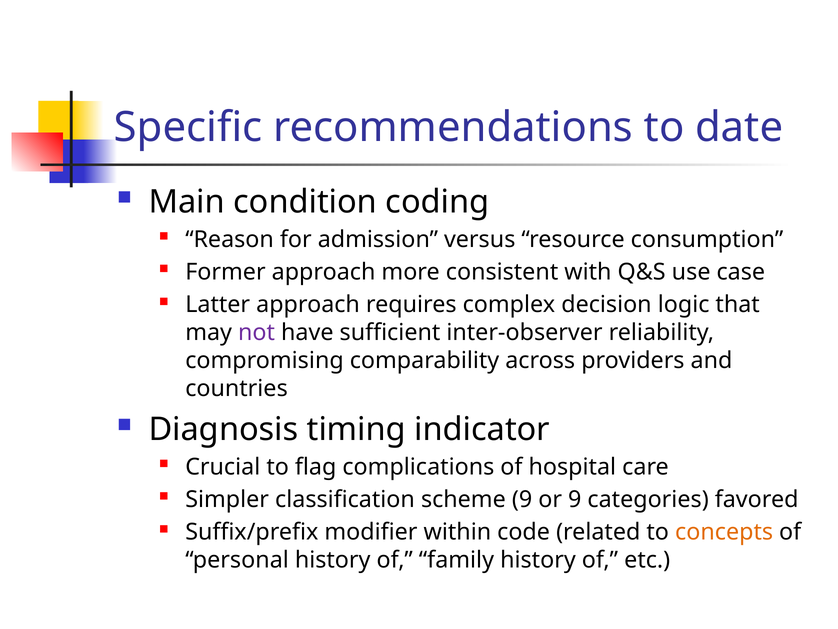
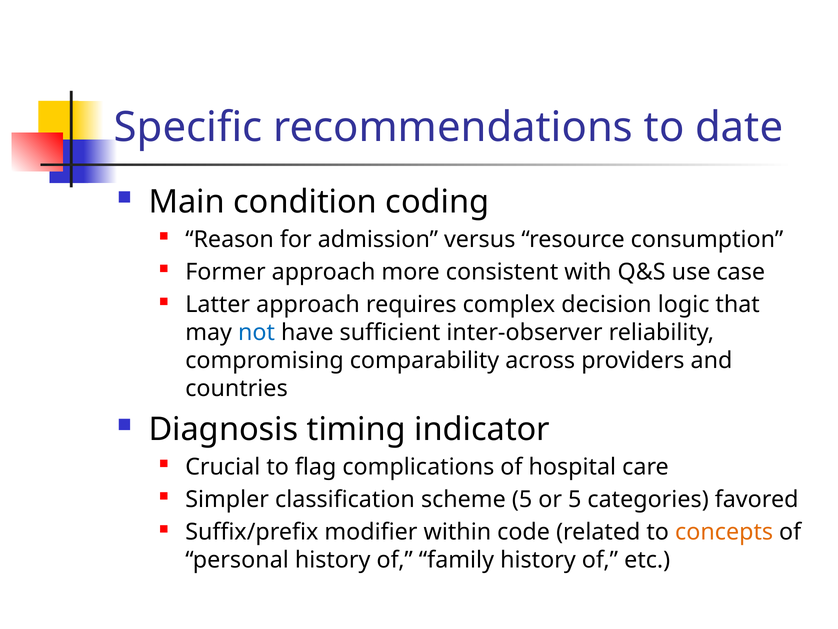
not colour: purple -> blue
scheme 9: 9 -> 5
or 9: 9 -> 5
